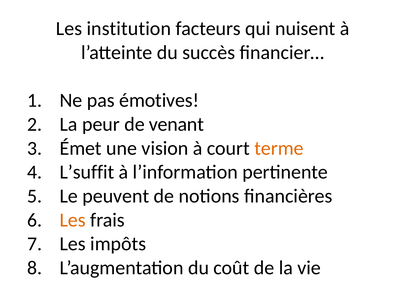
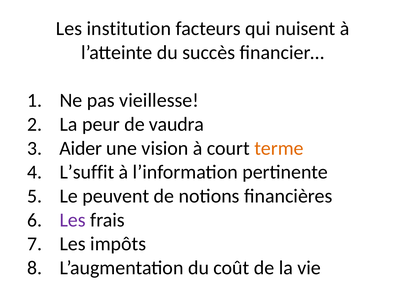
émotives: émotives -> vieillesse
venant: venant -> vaudra
Émet: Émet -> Aider
Les at (73, 220) colour: orange -> purple
